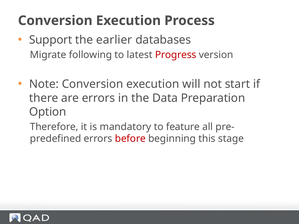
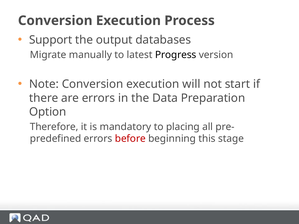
earlier: earlier -> output
following: following -> manually
Progress colour: red -> black
feature: feature -> placing
